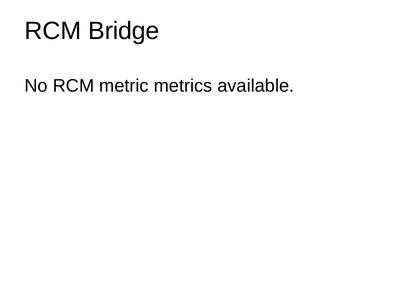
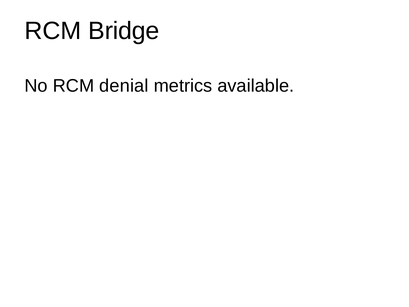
metric: metric -> denial
